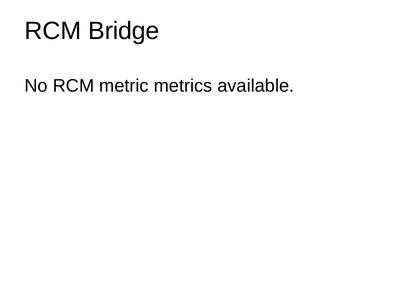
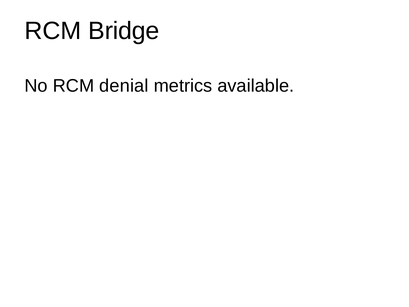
metric: metric -> denial
